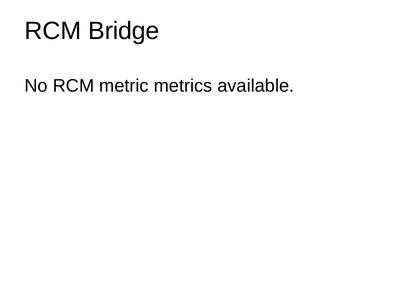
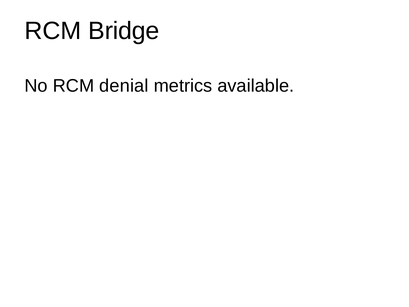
metric: metric -> denial
